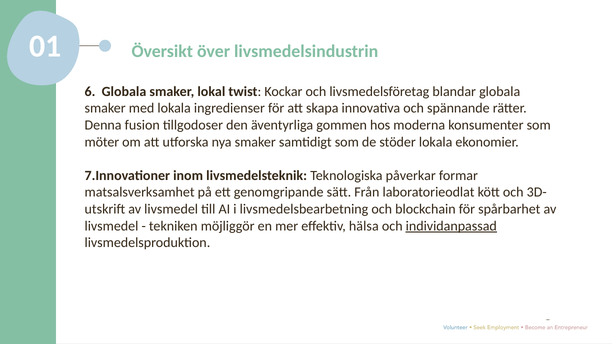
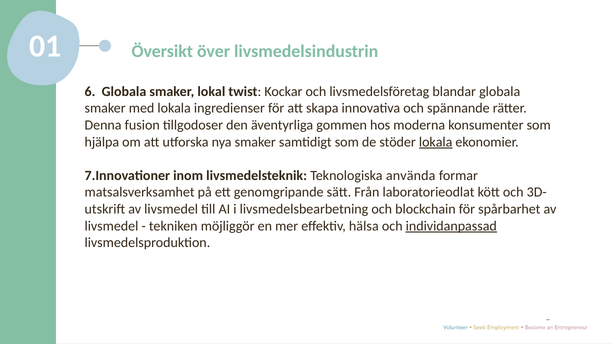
möter: möter -> hjälpa
lokala at (436, 142) underline: none -> present
påverkar: påverkar -> använda
